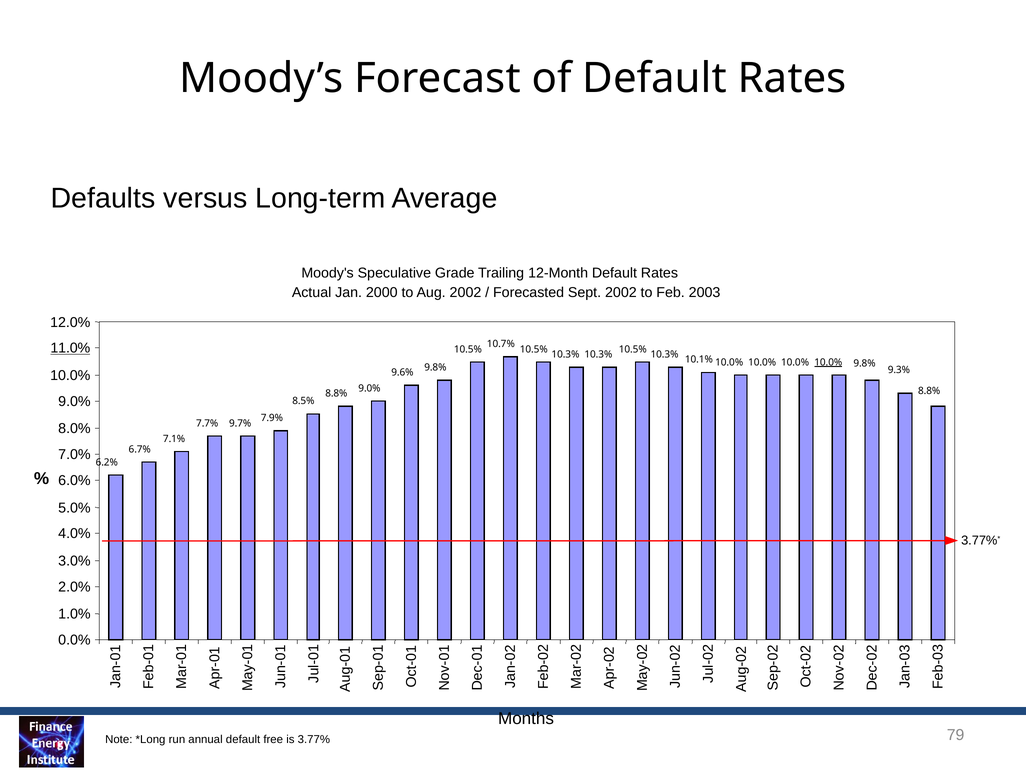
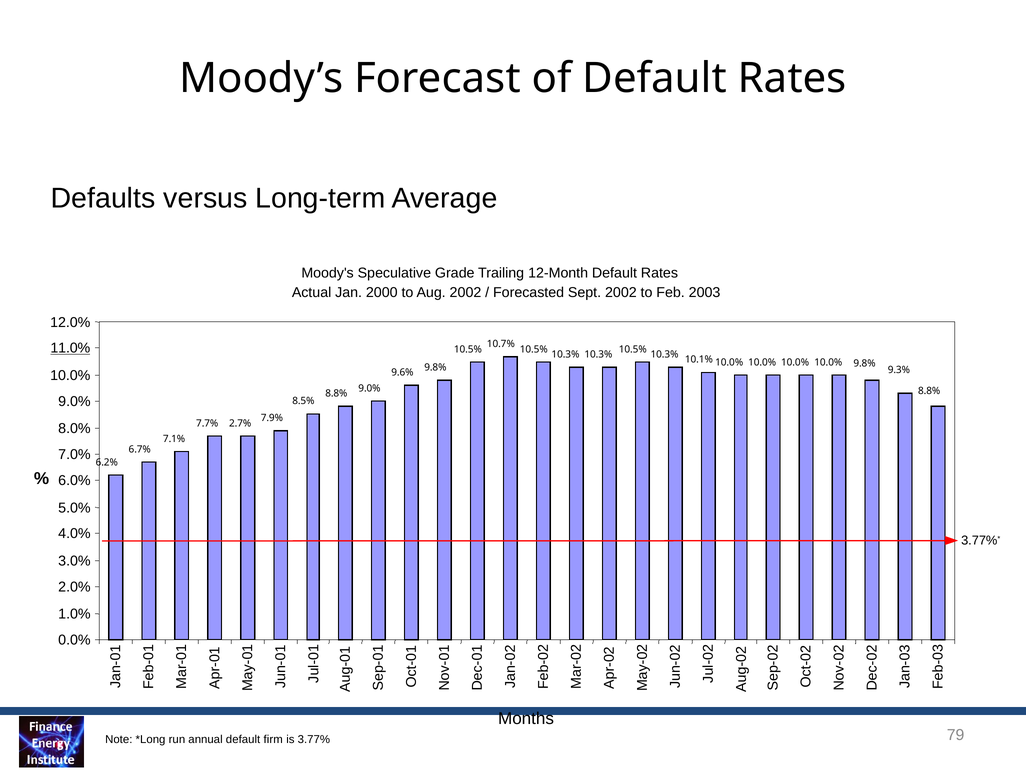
10.0% at (828, 362) underline: present -> none
9.7%: 9.7% -> 2.7%
free: free -> firm
